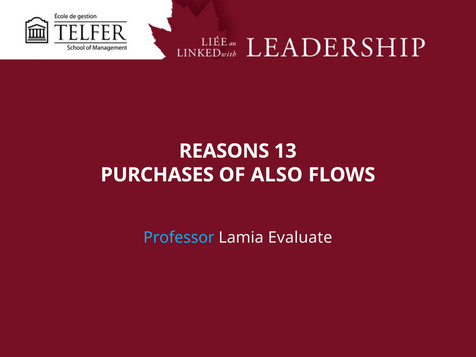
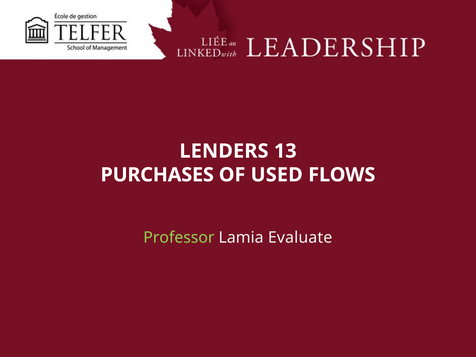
REASONS: REASONS -> LENDERS
ALSO: ALSO -> USED
Professor colour: light blue -> light green
